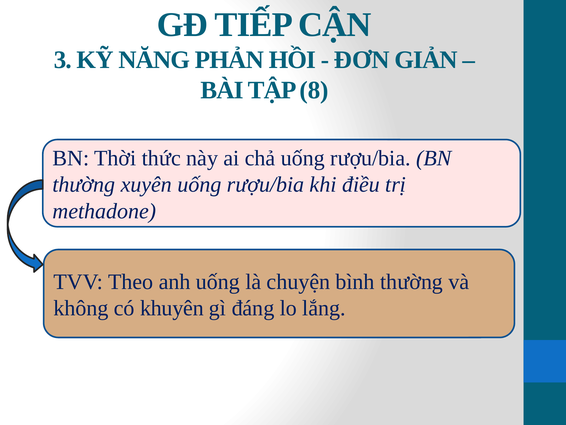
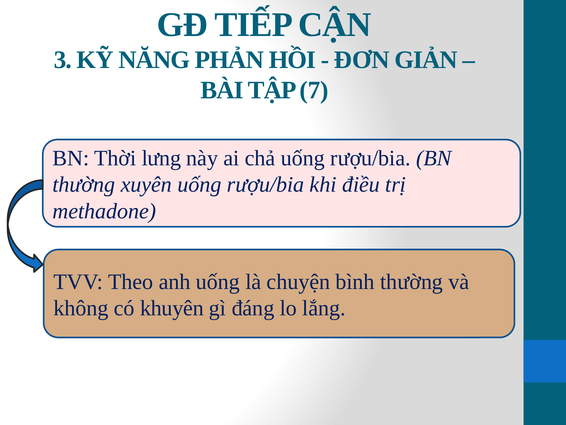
8: 8 -> 7
thức: thức -> lưng
